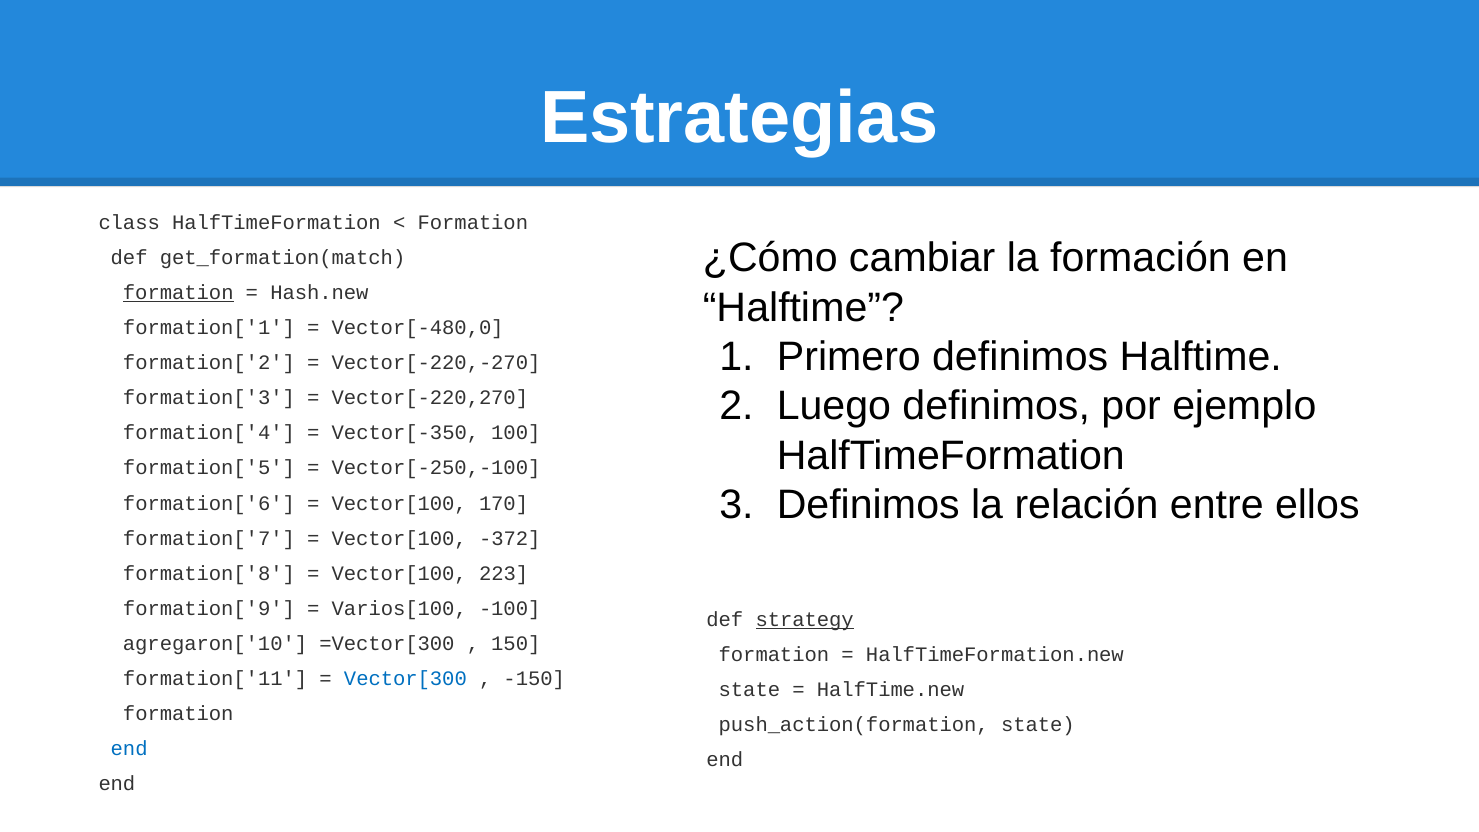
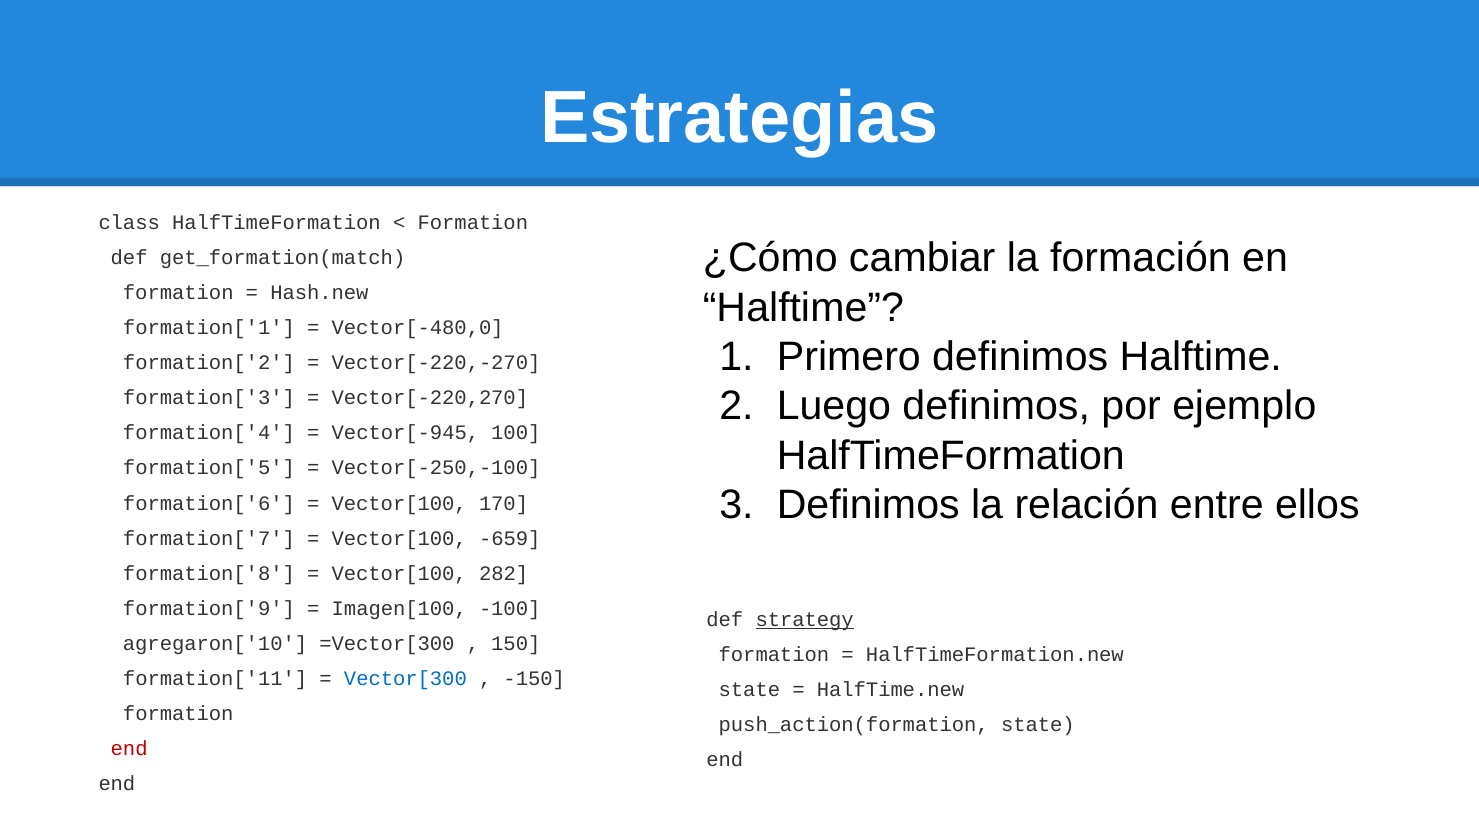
formation at (178, 293) underline: present -> none
Vector[-350: Vector[-350 -> Vector[-945
-372: -372 -> -659
223: 223 -> 282
Varios[100: Varios[100 -> Imagen[100
end at (129, 749) colour: blue -> red
